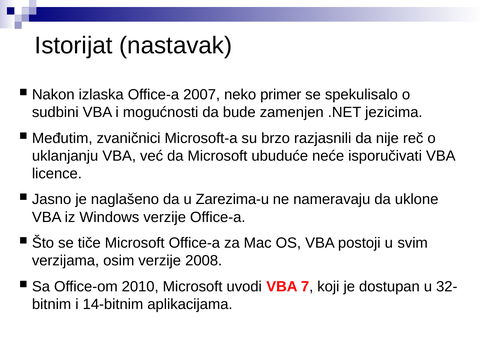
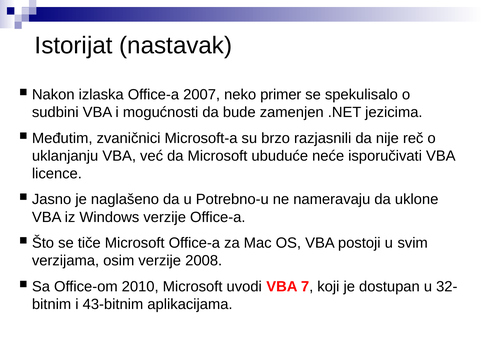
Zarezima-u: Zarezima-u -> Potrebno-u
14-bitnim: 14-bitnim -> 43-bitnim
